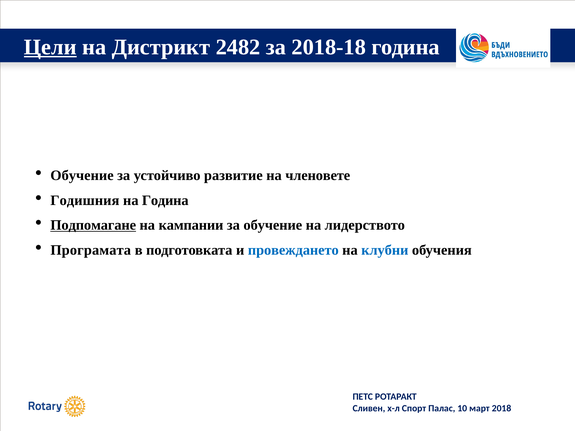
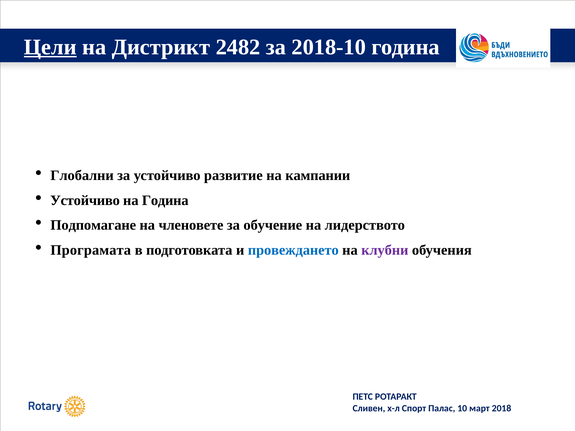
2018-18: 2018-18 -> 2018-10
Обучение at (82, 176): Обучение -> Глобални
членовете: членовете -> кампании
Годишния at (85, 201): Годишния -> Устойчиво
Подпомагане underline: present -> none
кампании: кампании -> членовете
клубни colour: blue -> purple
